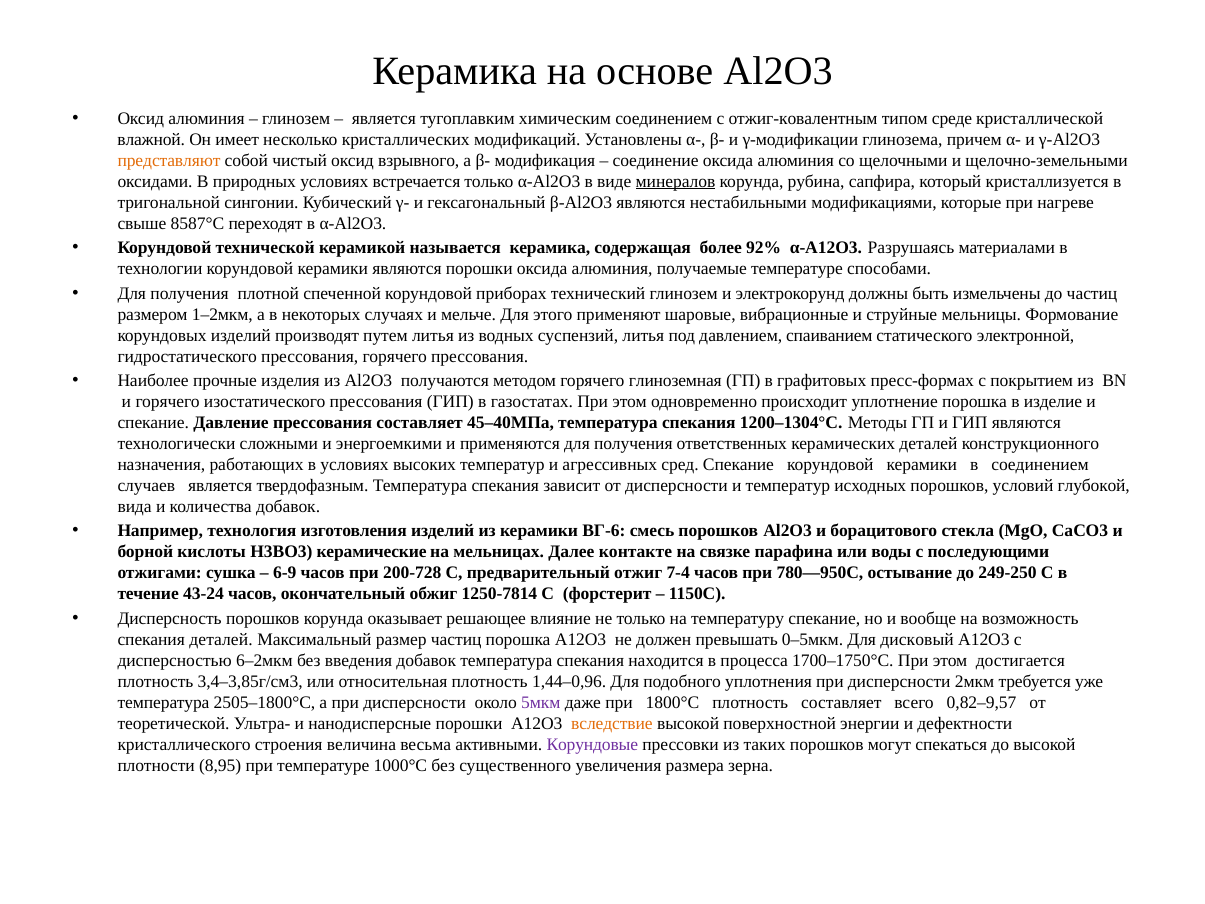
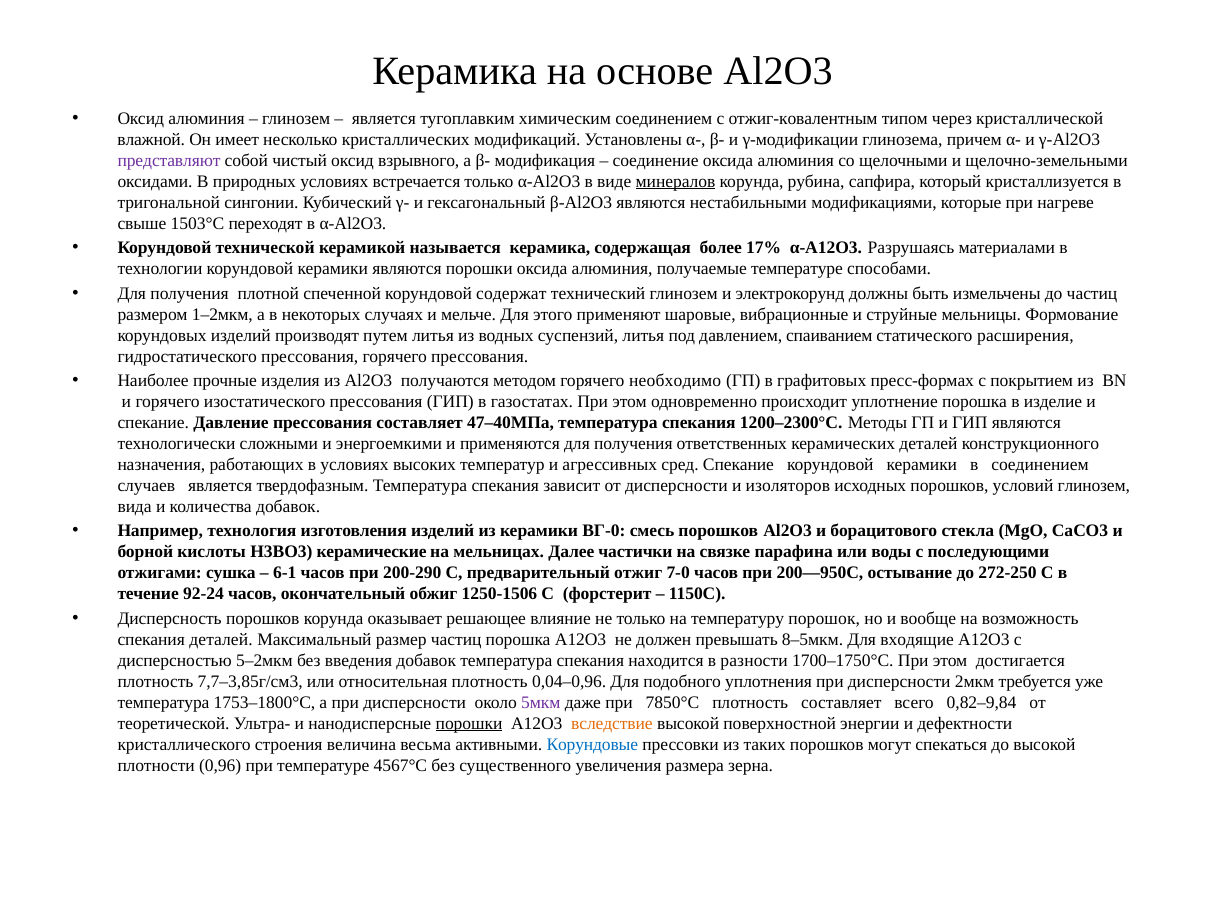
среде: среде -> через
представляют colour: orange -> purple
8587°С: 8587°С -> 1503°С
92%: 92% -> 17%
приборах: приборах -> содержат
электронной: электронной -> расширения
глиноземная: глиноземная -> необходимо
45–40МПа: 45–40МПа -> 47–40МПа
1200–1304°С: 1200–1304°С -> 1200–2300°С
и температур: температур -> изоляторов
условий глубокой: глубокой -> глинозем
ВГ-6: ВГ-6 -> ВГ-0
контакте: контакте -> частички
6-9: 6-9 -> 6-1
200-728: 200-728 -> 200-290
7-4: 7-4 -> 7-0
780—950С: 780—950С -> 200—950С
249-250: 249-250 -> 272-250
43-24: 43-24 -> 92-24
1250-7814: 1250-7814 -> 1250-1506
температуру спекание: спекание -> порошок
0–5мкм: 0–5мкм -> 8–5мкм
дисковый: дисковый -> входящие
6–2мкм: 6–2мкм -> 5–2мкм
процесса: процесса -> разности
3,4–3,85г/см3: 3,4–3,85г/см3 -> 7,7–3,85г/см3
1,44–0,96: 1,44–0,96 -> 0,04–0,96
2505–1800°С: 2505–1800°С -> 1753–1800°С
1800°С: 1800°С -> 7850°С
0,82–9,57: 0,82–9,57 -> 0,82–9,84
порошки at (469, 723) underline: none -> present
Корундовые colour: purple -> blue
8,95: 8,95 -> 0,96
1000°С: 1000°С -> 4567°С
